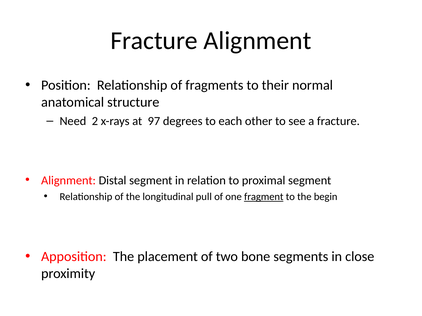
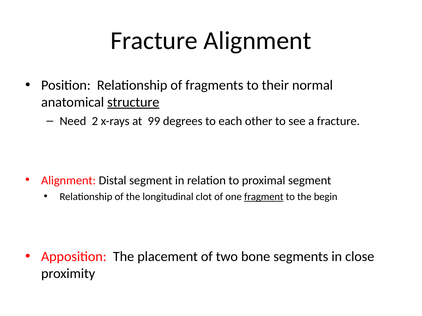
structure underline: none -> present
97: 97 -> 99
pull: pull -> clot
